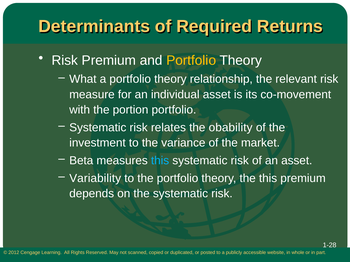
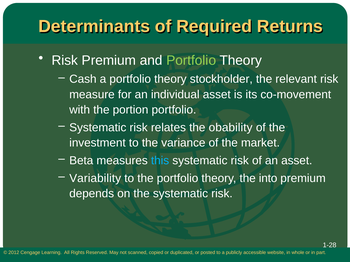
Portfolio at (191, 60) colour: yellow -> light green
What: What -> Cash
relationship: relationship -> stockholder
the this: this -> into
